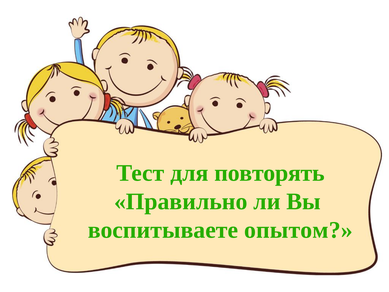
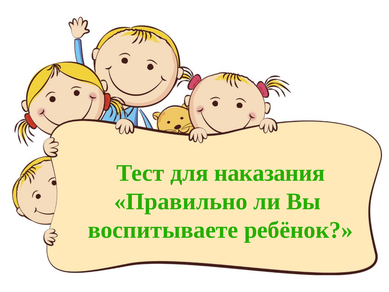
повторять: повторять -> наказания
опытом: опытом -> ребёнок
